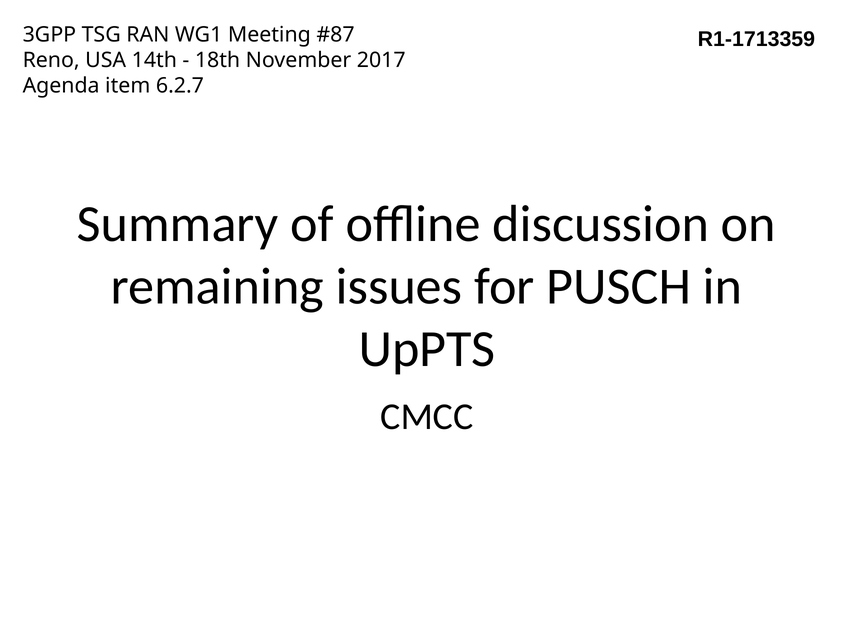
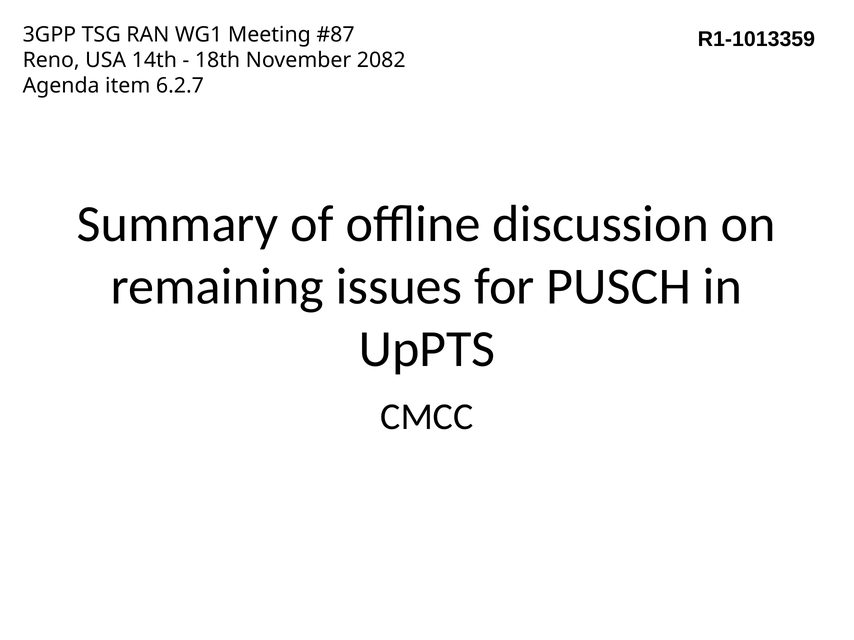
R1-1713359: R1-1713359 -> R1-1013359
2017: 2017 -> 2082
